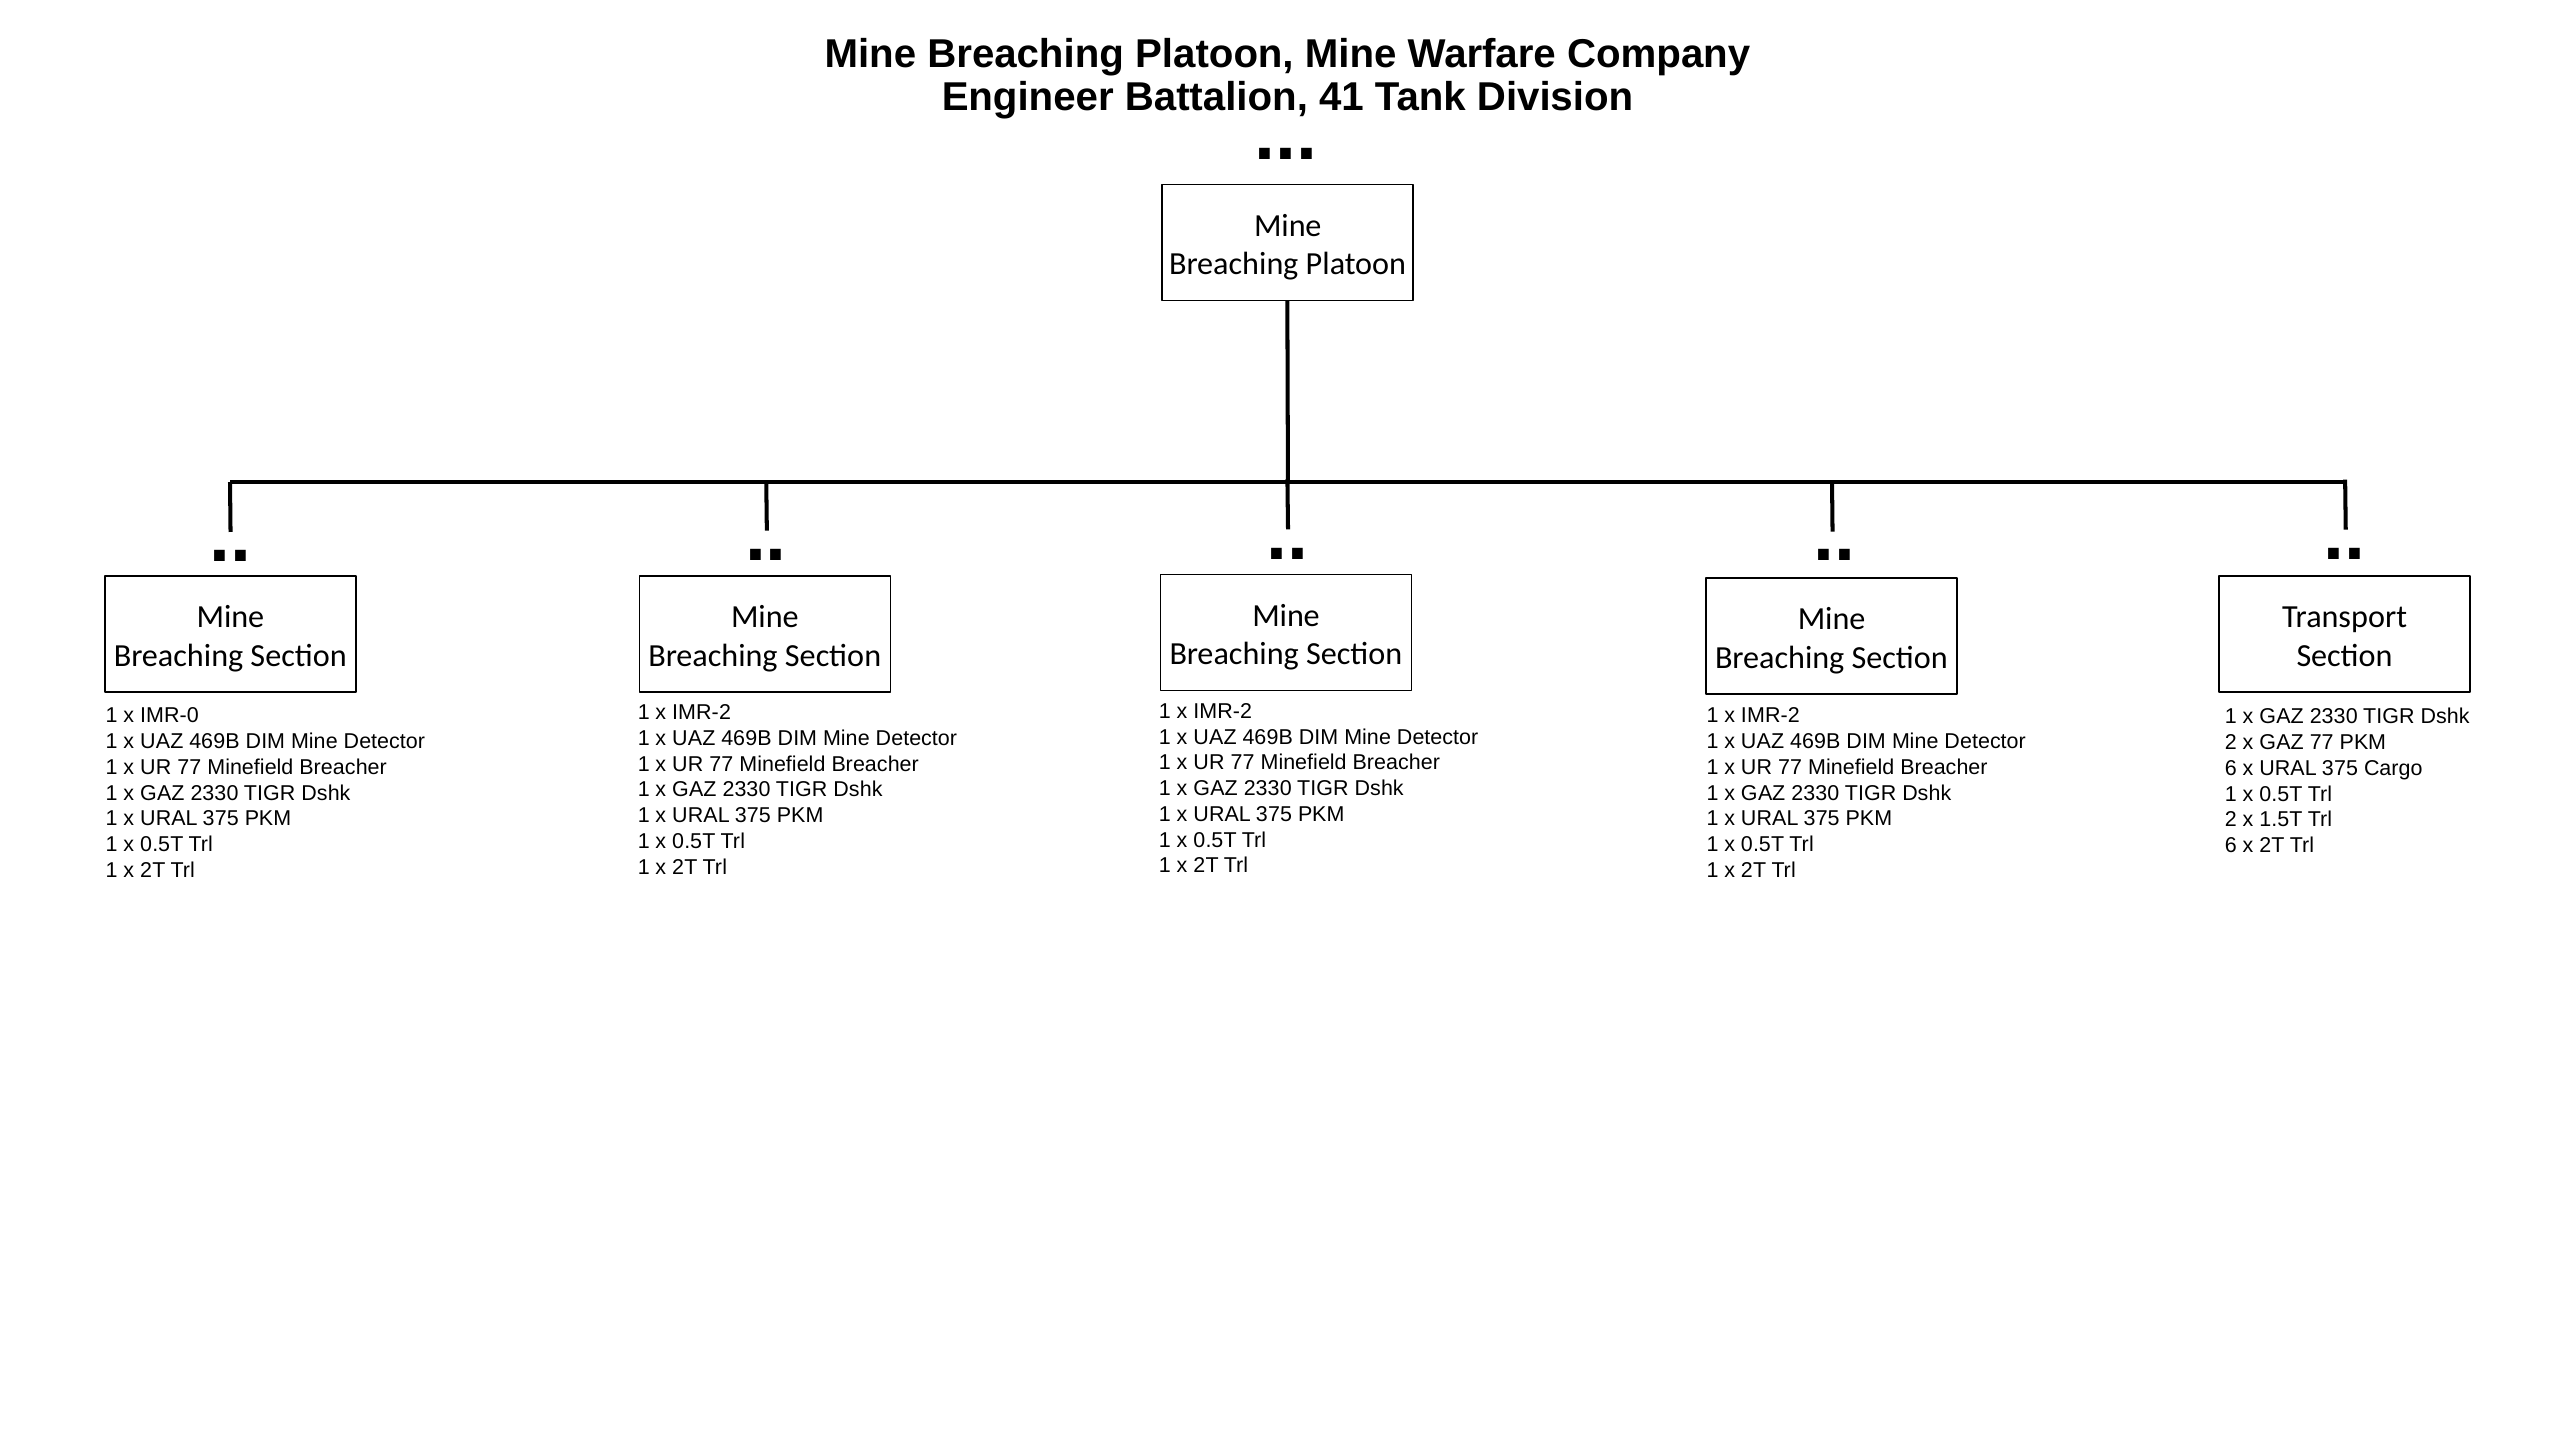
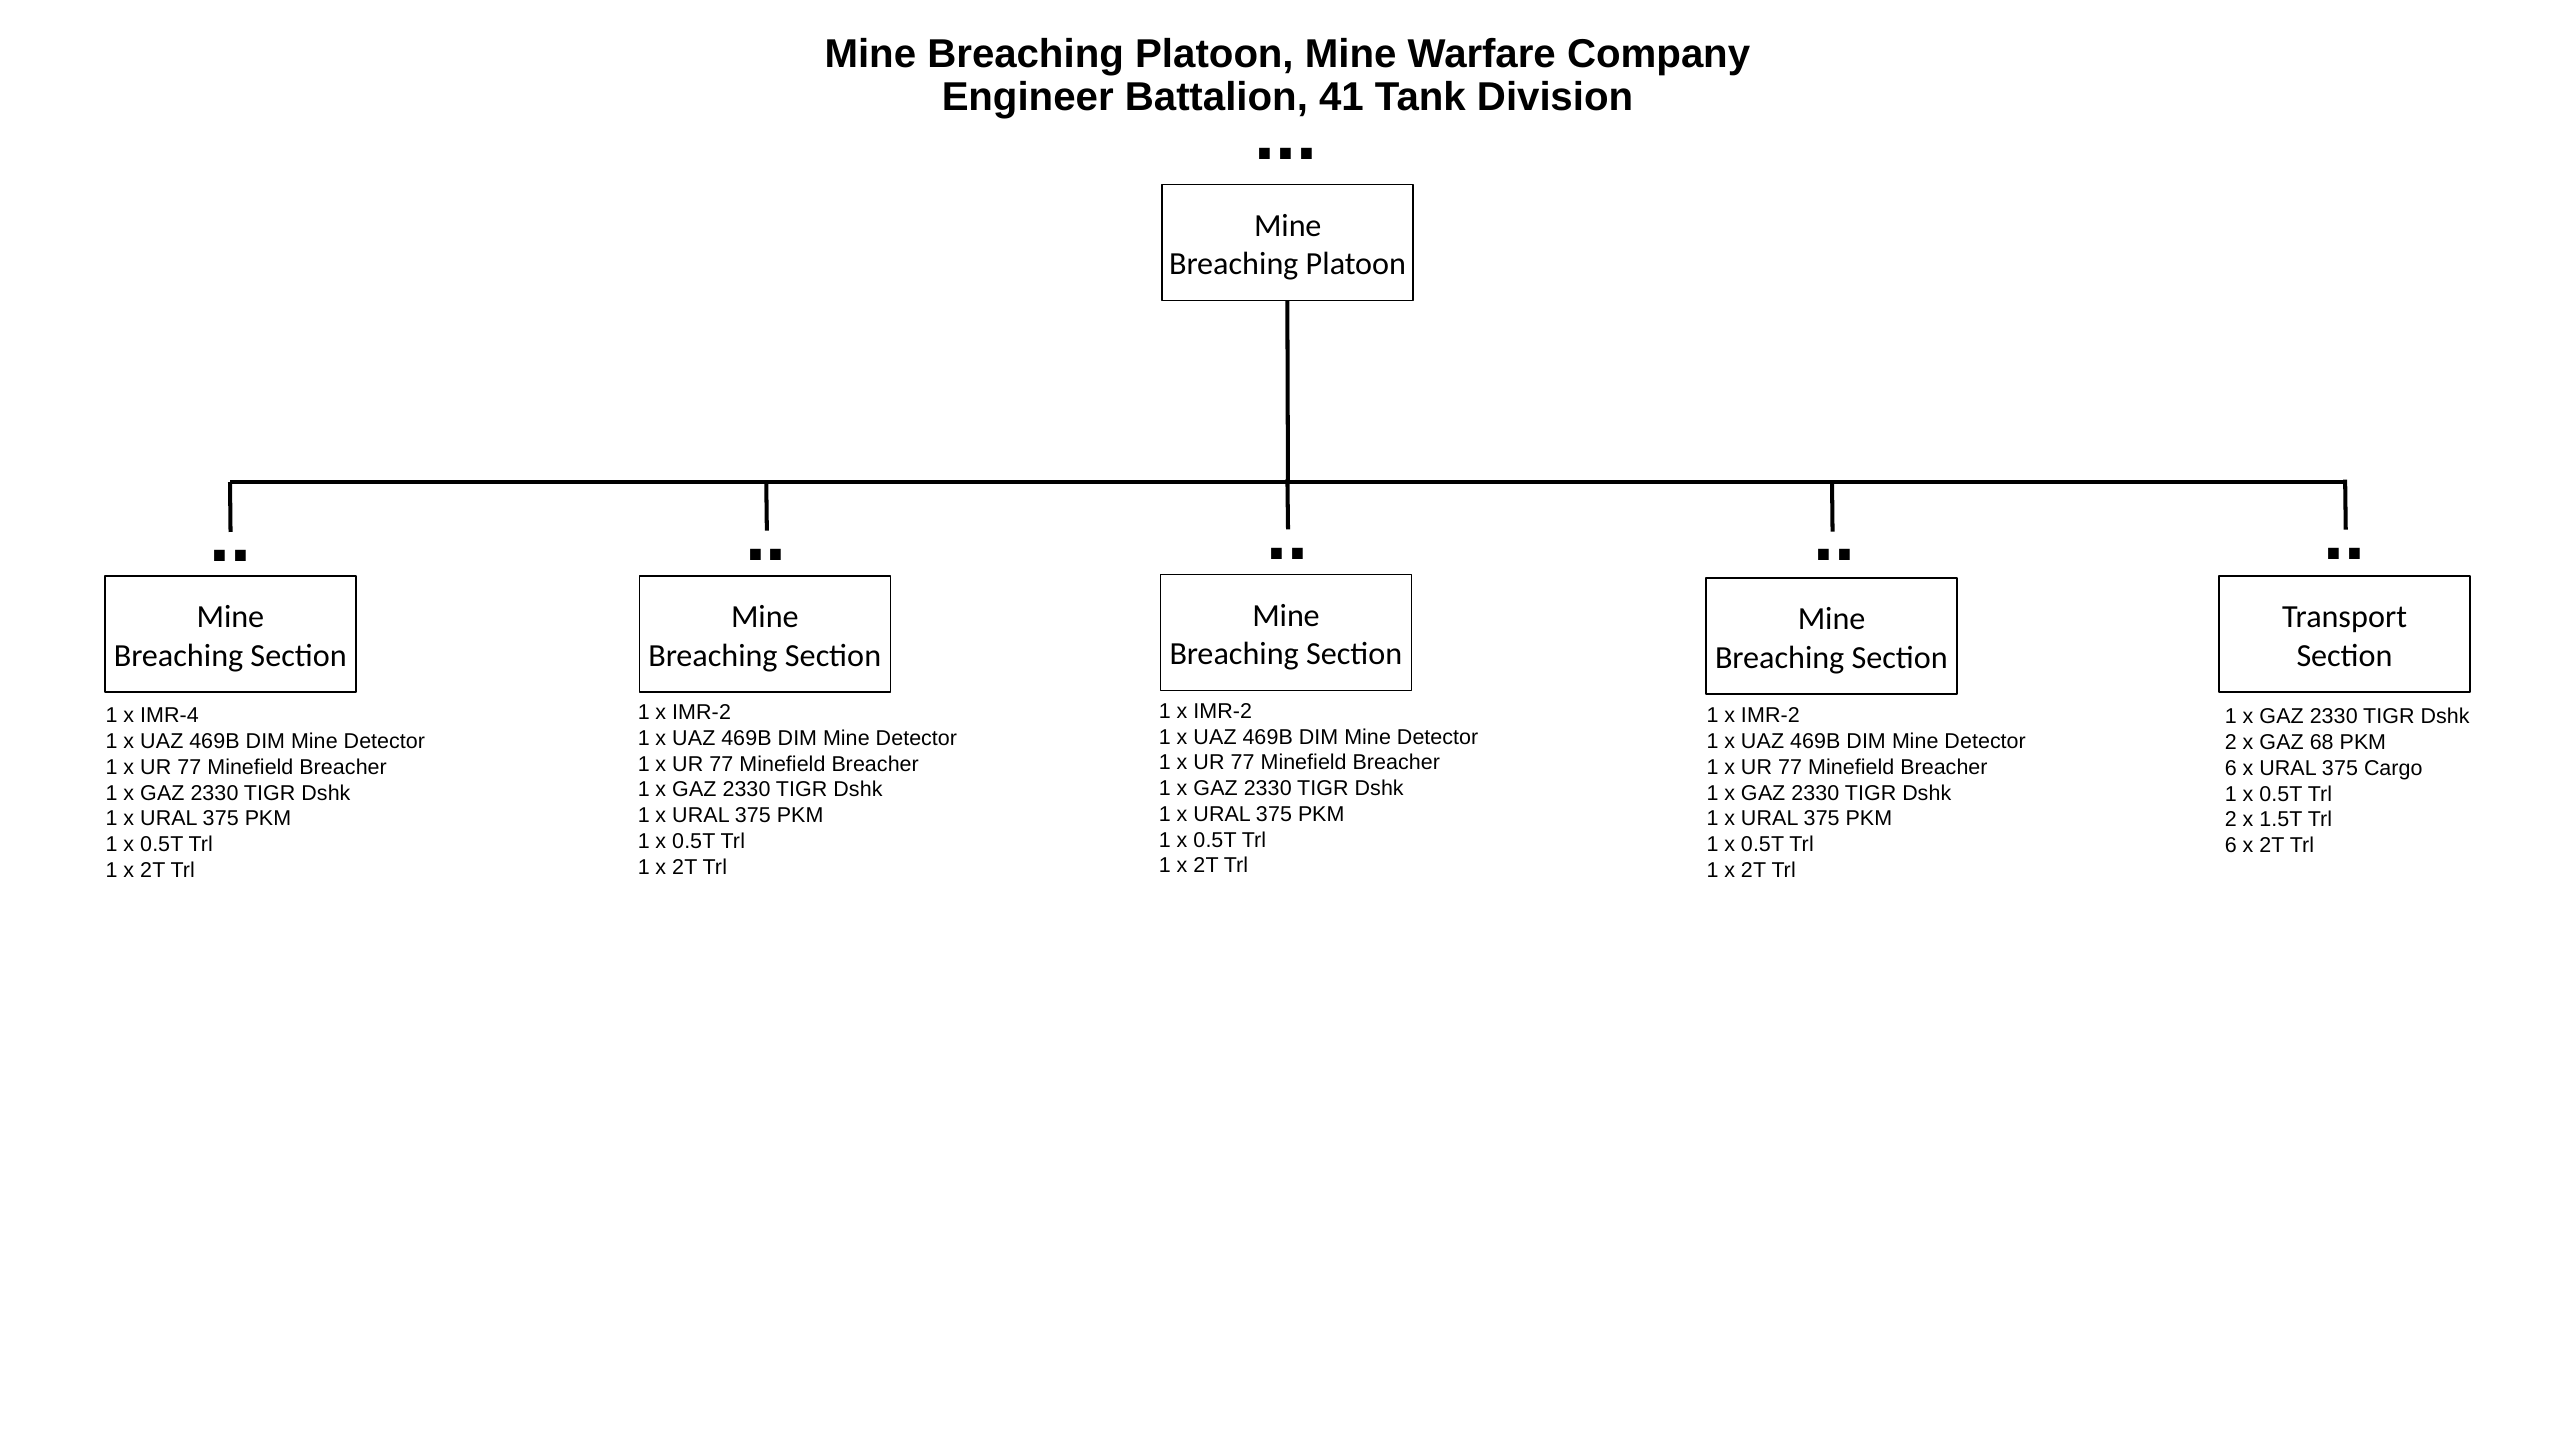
IMR-0: IMR-0 -> IMR-4
GAZ 77: 77 -> 68
